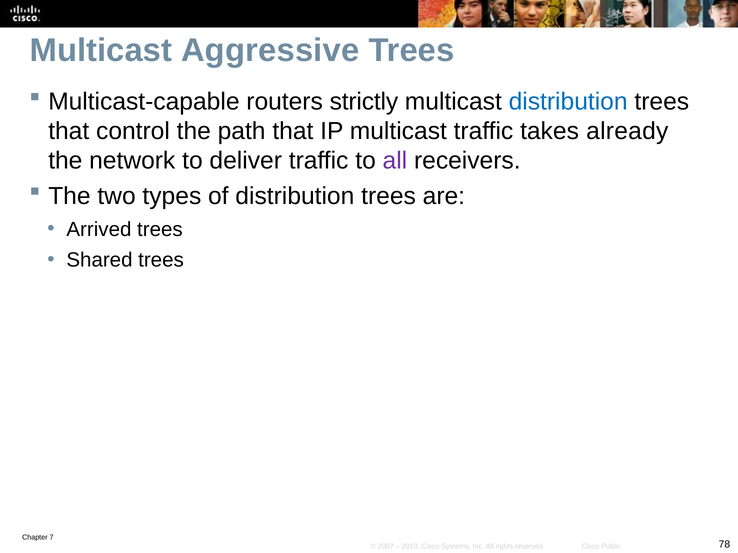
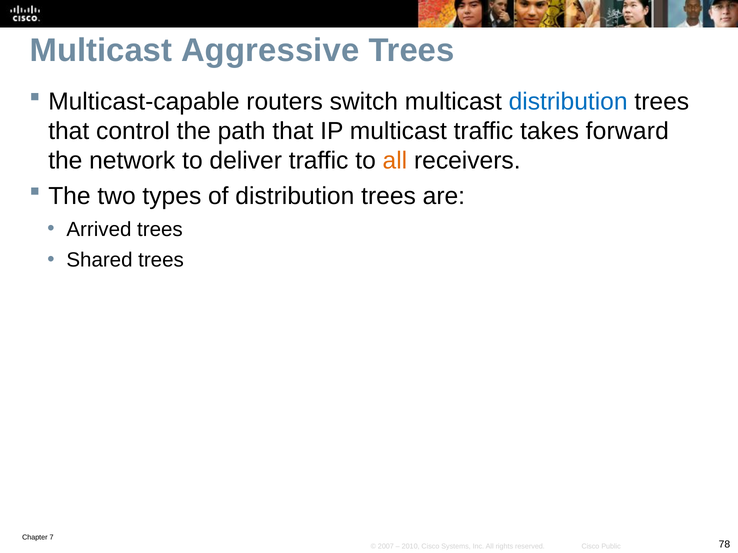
strictly: strictly -> switch
already: already -> forward
all at (395, 161) colour: purple -> orange
